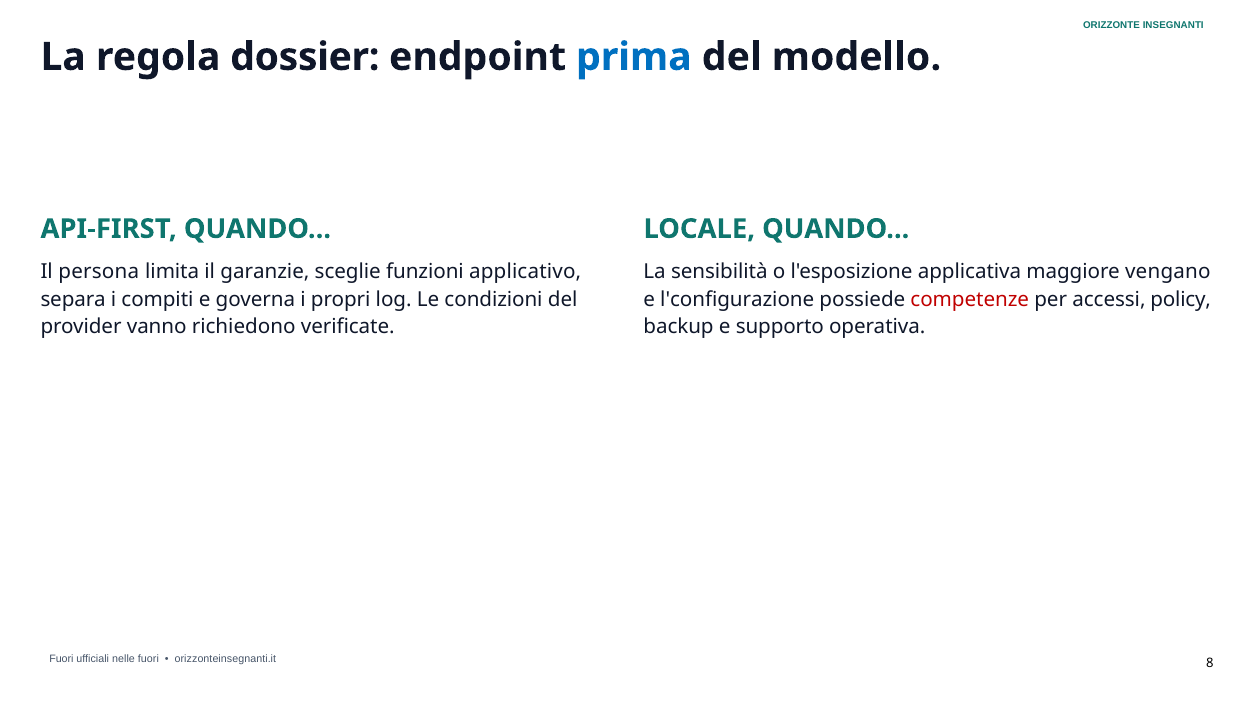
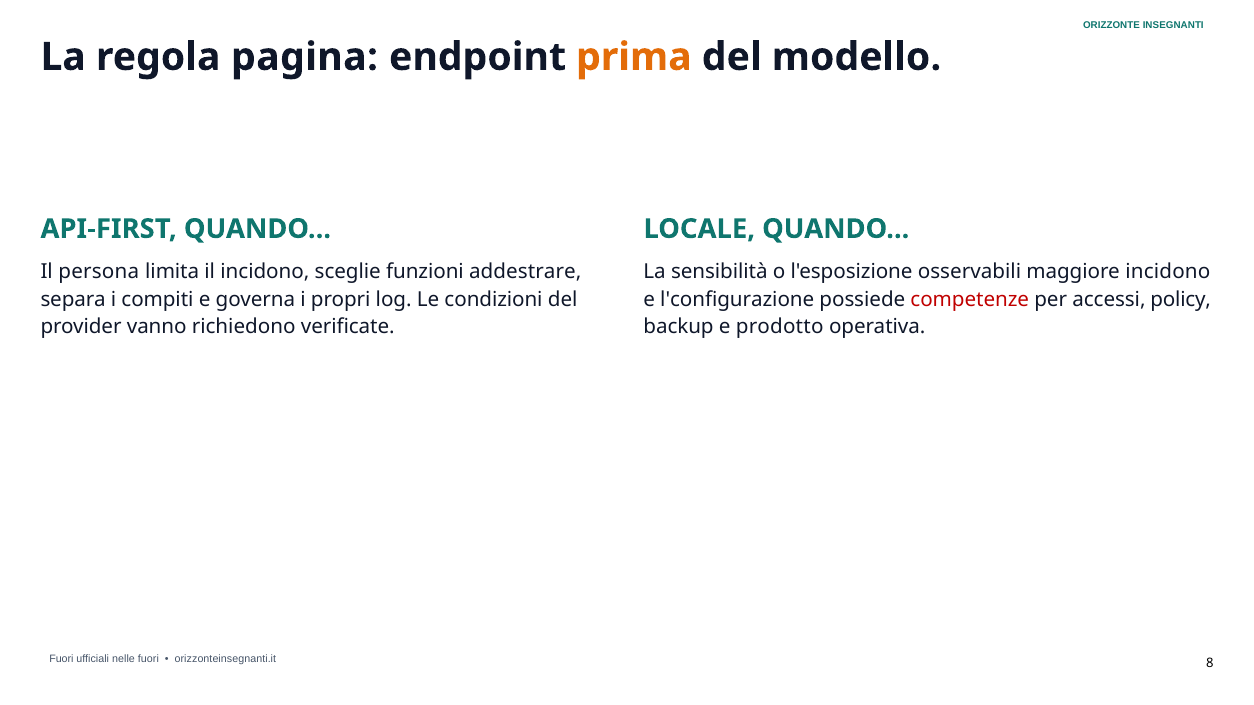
dossier: dossier -> pagina
prima colour: blue -> orange
il garanzie: garanzie -> incidono
applicativo: applicativo -> addestrare
applicativa: applicativa -> osservabili
maggiore vengano: vengano -> incidono
supporto: supporto -> prodotto
